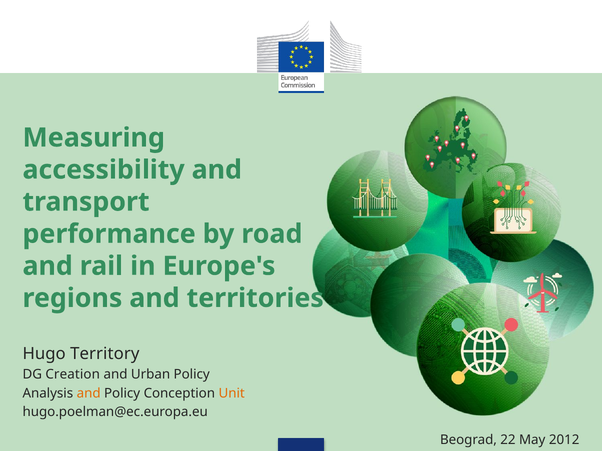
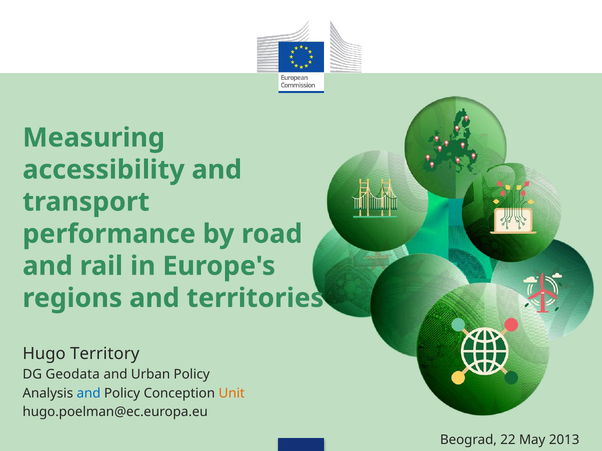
Creation: Creation -> Geodata
and at (89, 394) colour: orange -> blue
2012: 2012 -> 2013
